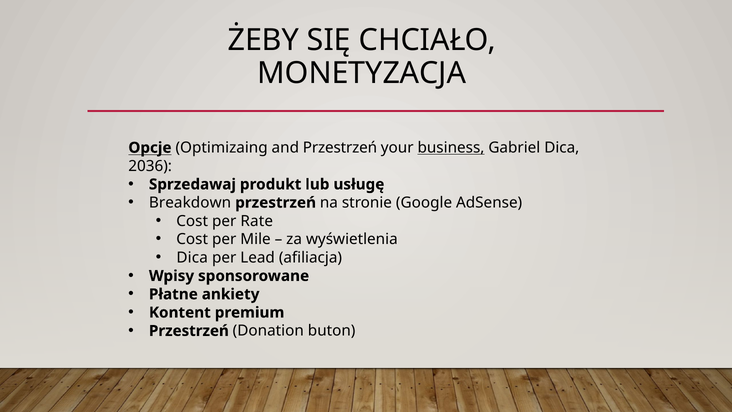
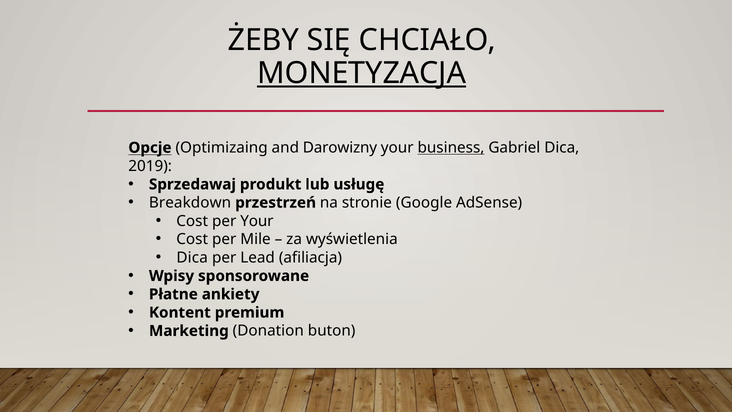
MONETYZACJA underline: none -> present
and Przestrzeń: Przestrzeń -> Darowizny
2036: 2036 -> 2019
per Rate: Rate -> Your
Przestrzeń at (189, 331): Przestrzeń -> Marketing
